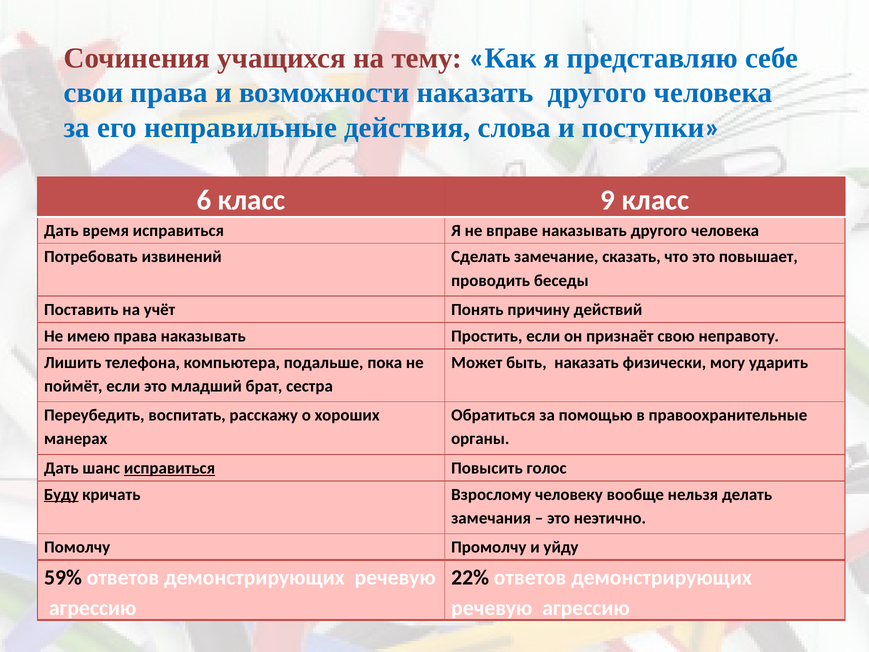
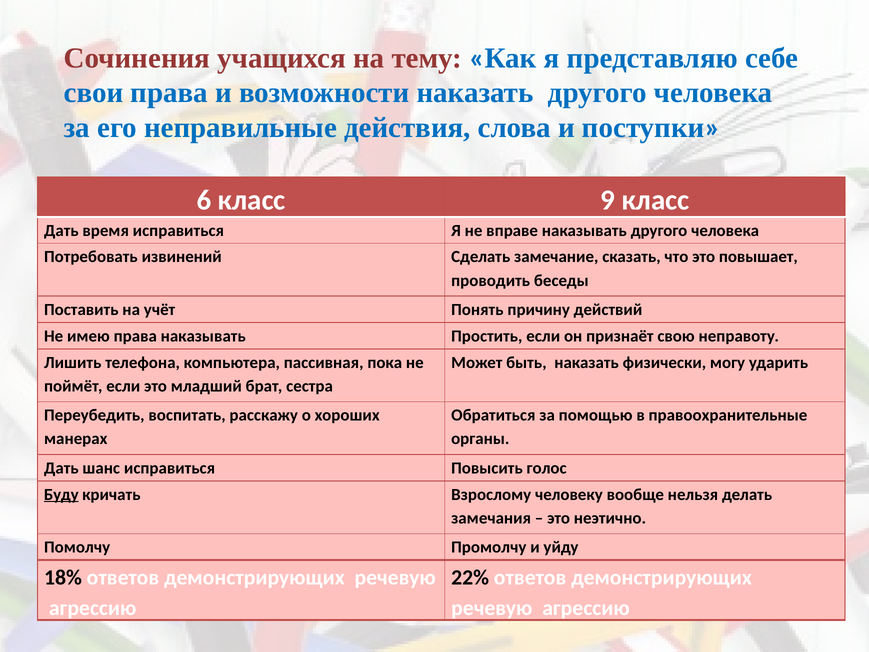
подальше: подальше -> пассивная
исправиться at (170, 468) underline: present -> none
59%: 59% -> 18%
